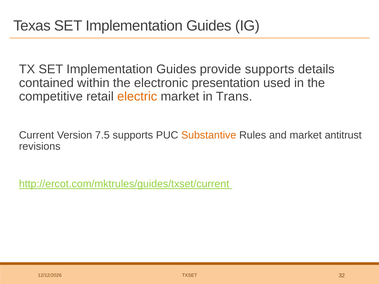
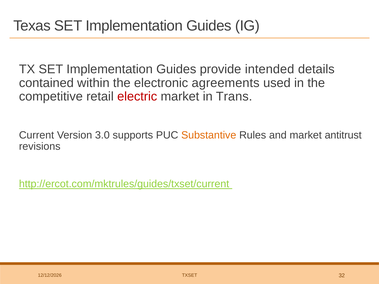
provide supports: supports -> intended
presentation: presentation -> agreements
electric colour: orange -> red
7.5: 7.5 -> 3.0
